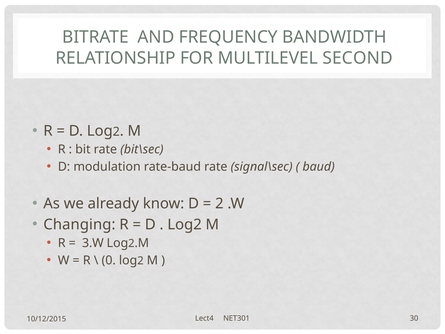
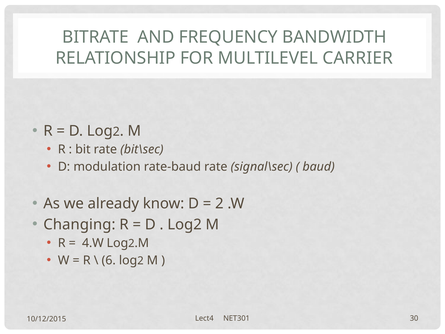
SECOND: SECOND -> CARRIER
3.W: 3.W -> 4.W
0: 0 -> 6
